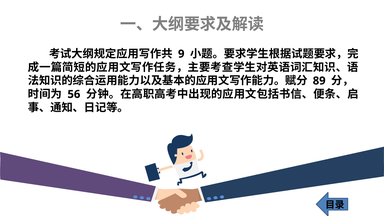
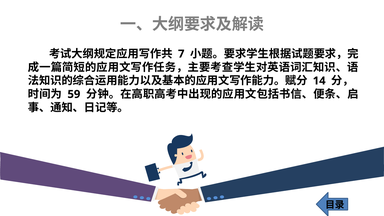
9: 9 -> 7
89: 89 -> 14
56: 56 -> 59
